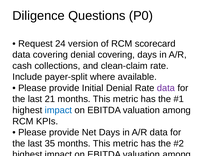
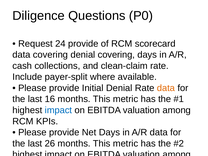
24 version: version -> provide
data at (166, 88) colour: purple -> orange
21: 21 -> 16
35: 35 -> 26
